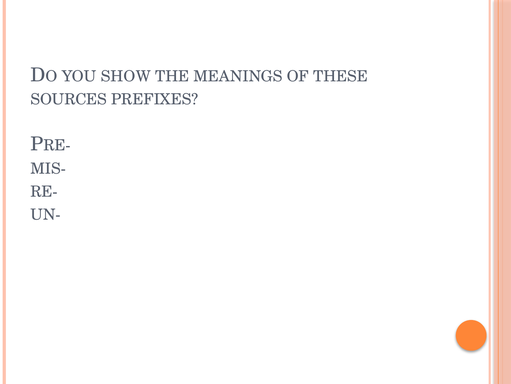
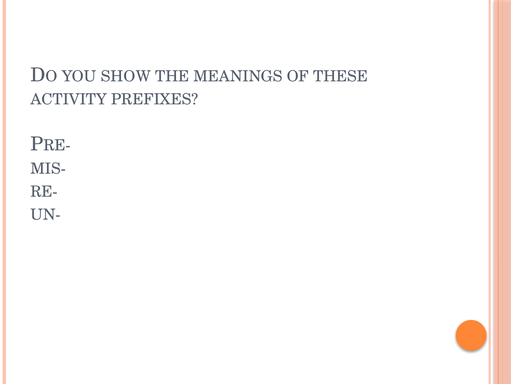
SOURCES: SOURCES -> ACTIVITY
